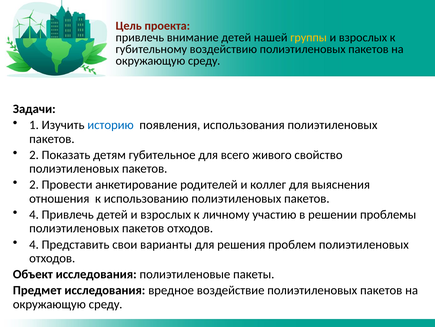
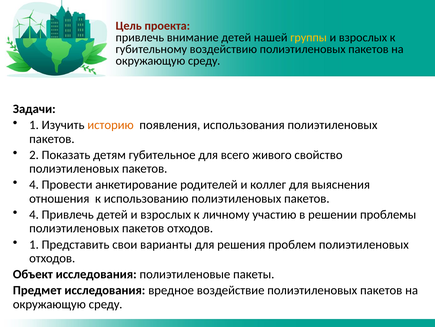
историю colour: blue -> orange
2 at (34, 184): 2 -> 4
4 at (34, 244): 4 -> 1
